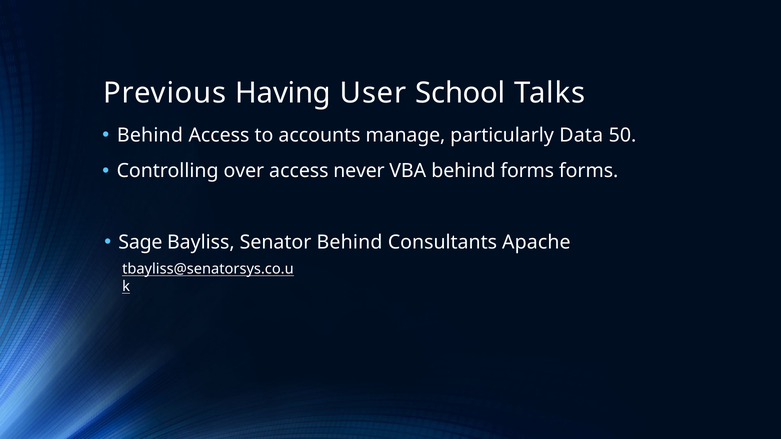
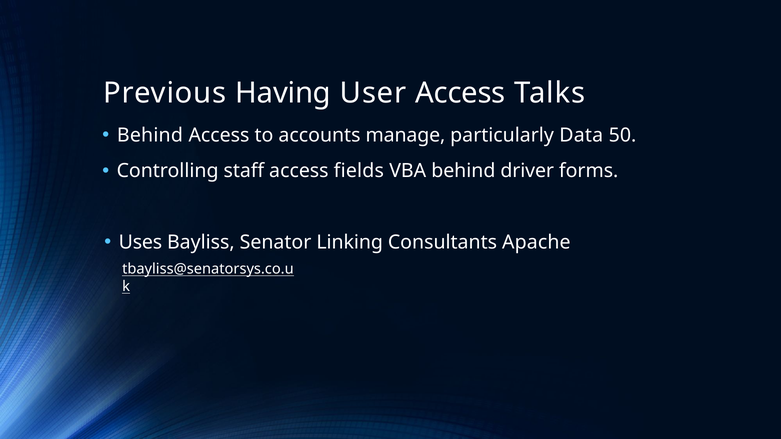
User School: School -> Access
over: over -> staff
never: never -> fields
behind forms: forms -> driver
Sage: Sage -> Uses
Senator Behind: Behind -> Linking
